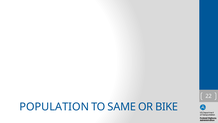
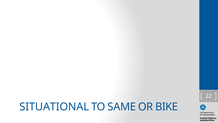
POPULATION: POPULATION -> SITUATIONAL
